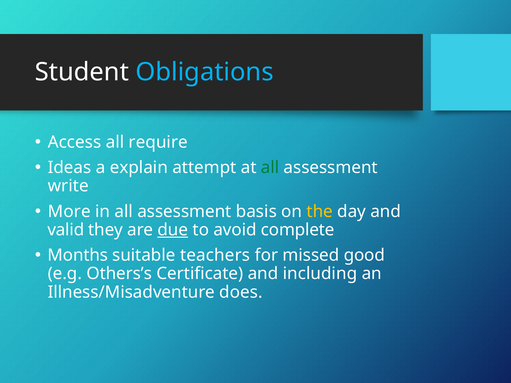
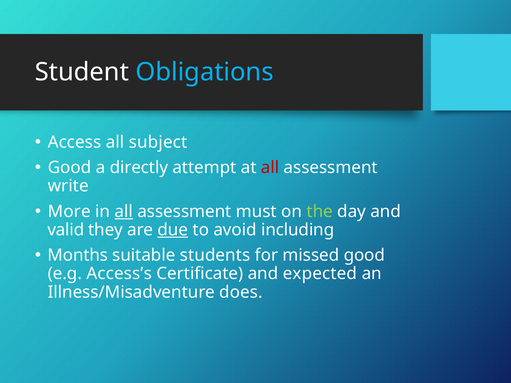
require: require -> subject
Ideas at (70, 168): Ideas -> Good
explain: explain -> directly
all at (270, 168) colour: green -> red
all at (124, 212) underline: none -> present
basis: basis -> must
the colour: yellow -> light green
complete: complete -> including
teachers: teachers -> students
Others’s: Others’s -> Access’s
including: including -> expected
